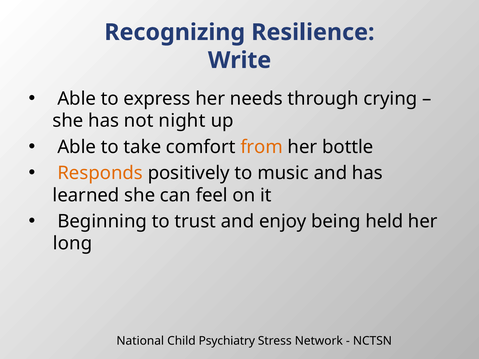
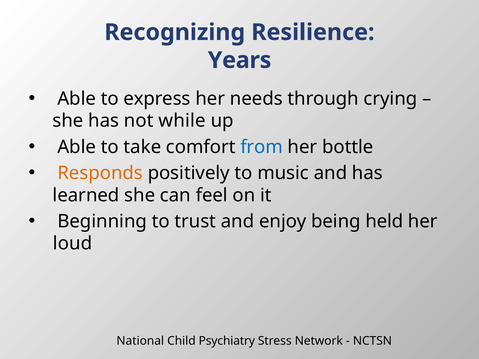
Write: Write -> Years
night: night -> while
from colour: orange -> blue
long: long -> loud
